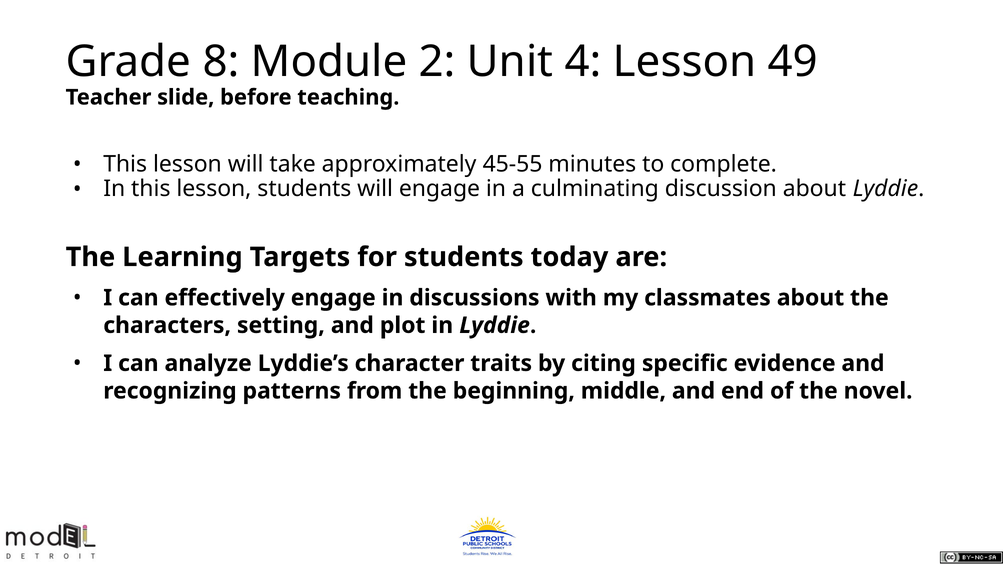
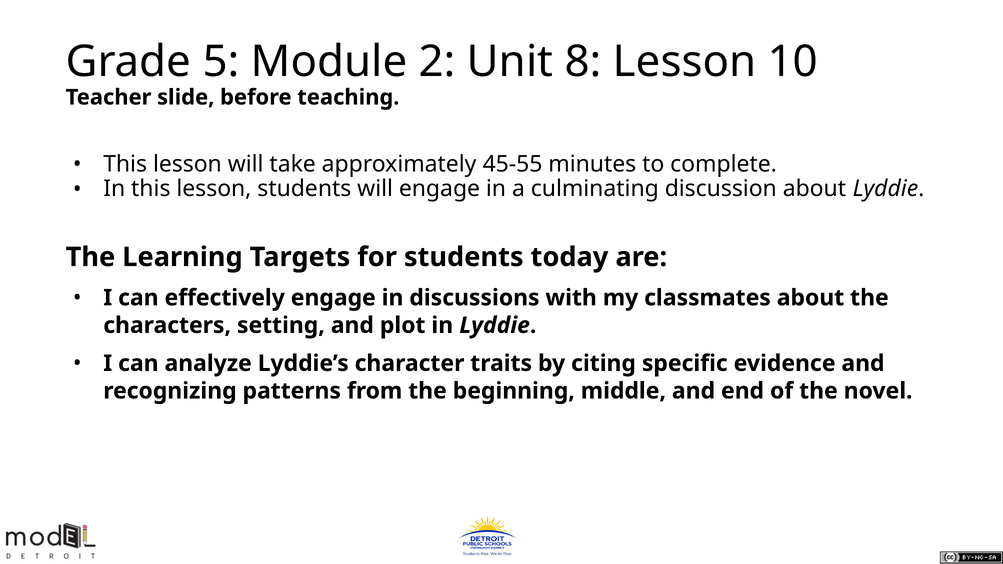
8: 8 -> 5
4: 4 -> 8
49: 49 -> 10
